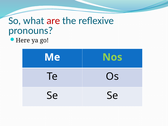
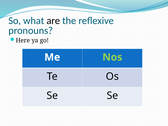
are colour: red -> black
